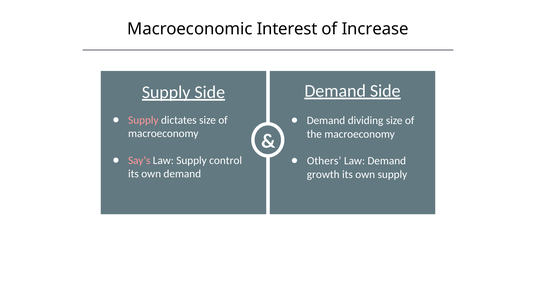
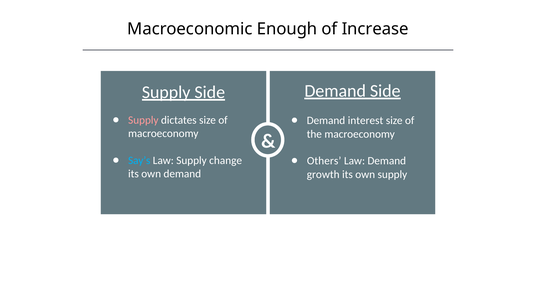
Interest: Interest -> Enough
dividing: dividing -> interest
Say’s colour: pink -> light blue
control: control -> change
